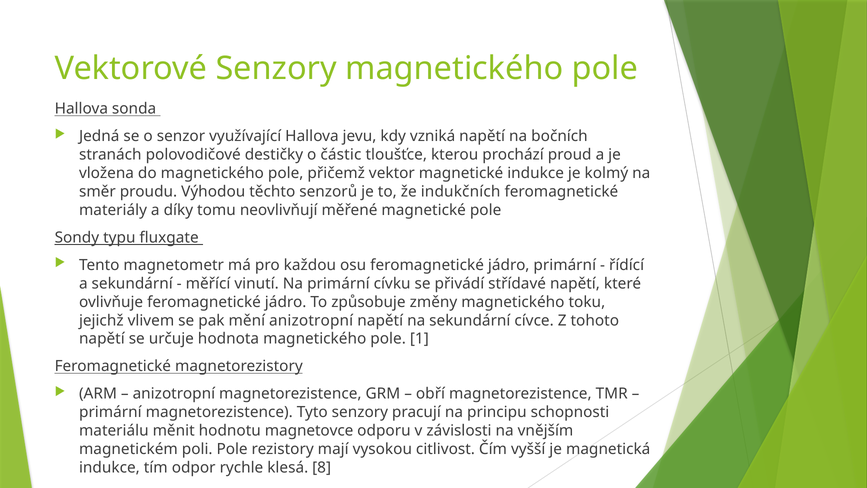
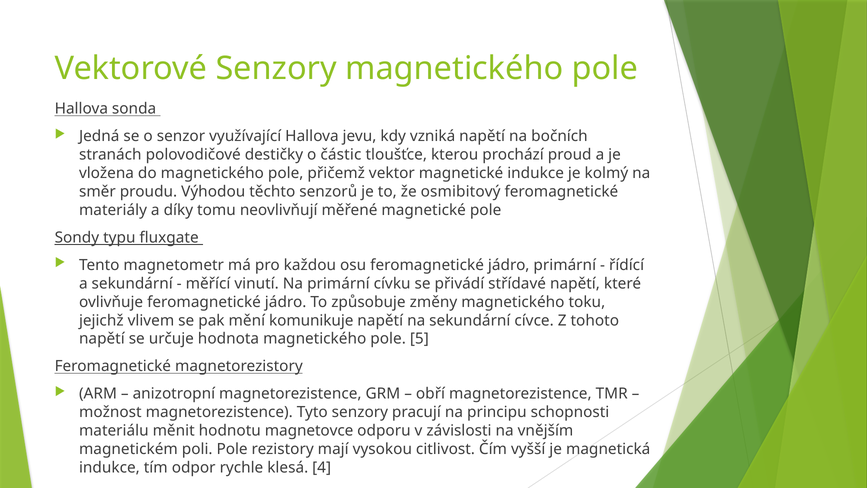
indukčních: indukčních -> osmibitový
mění anizotropní: anizotropní -> komunikuje
1: 1 -> 5
primární at (110, 412): primární -> možnost
8: 8 -> 4
